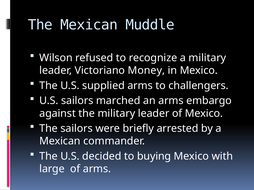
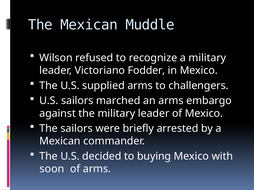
Money: Money -> Fodder
large: large -> soon
